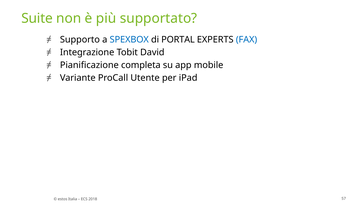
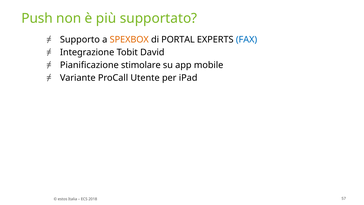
Suite: Suite -> Push
SPEXBOX colour: blue -> orange
completa: completa -> stimolare
